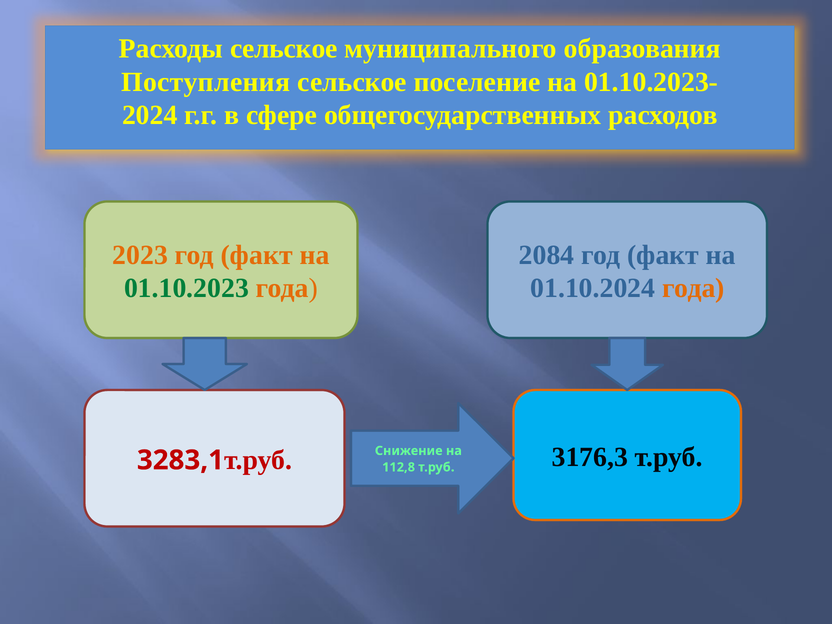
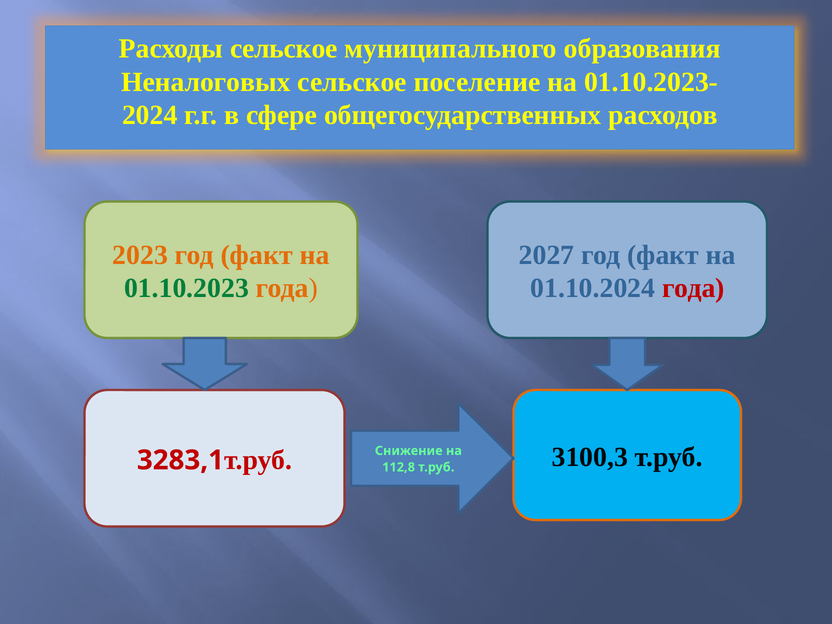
Поступления: Поступления -> Неналоговых
2084: 2084 -> 2027
года at (693, 288) colour: orange -> red
3176,3: 3176,3 -> 3100,3
